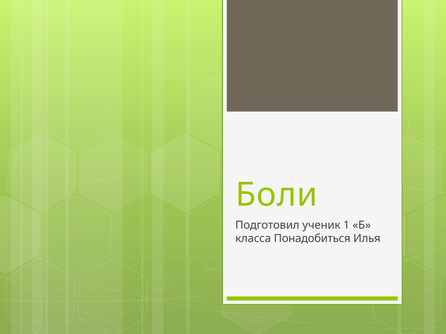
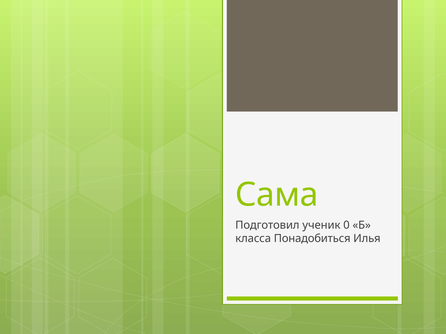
Боли: Боли -> Сама
1: 1 -> 0
